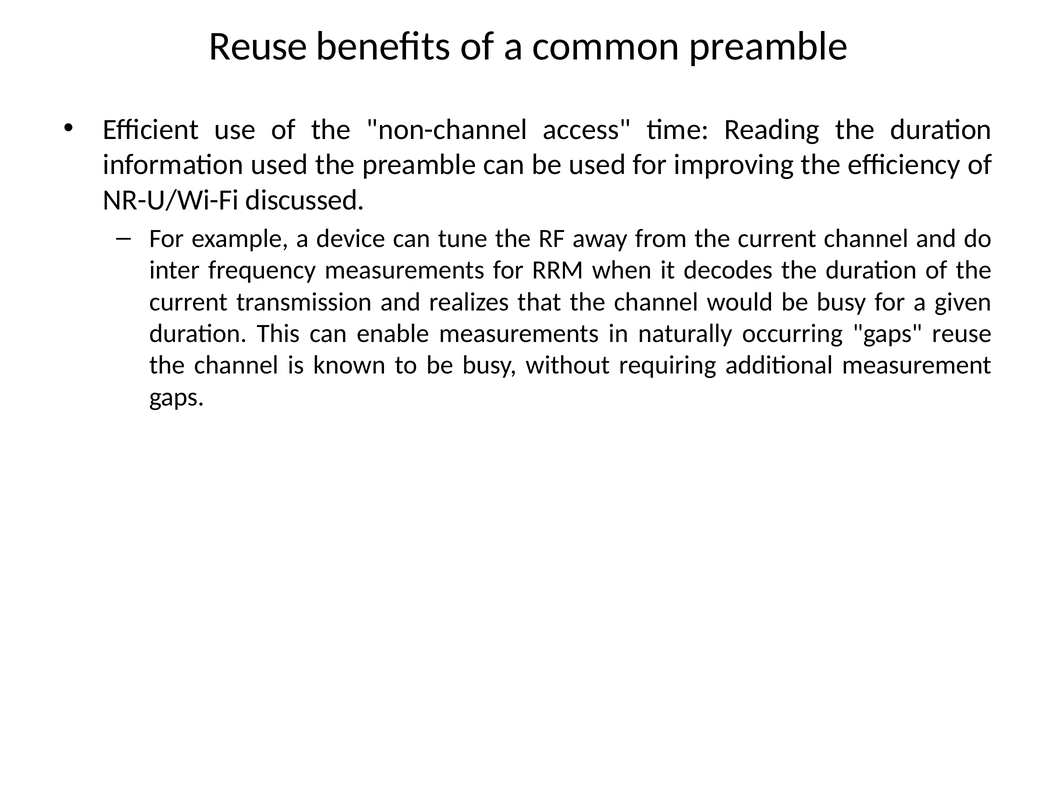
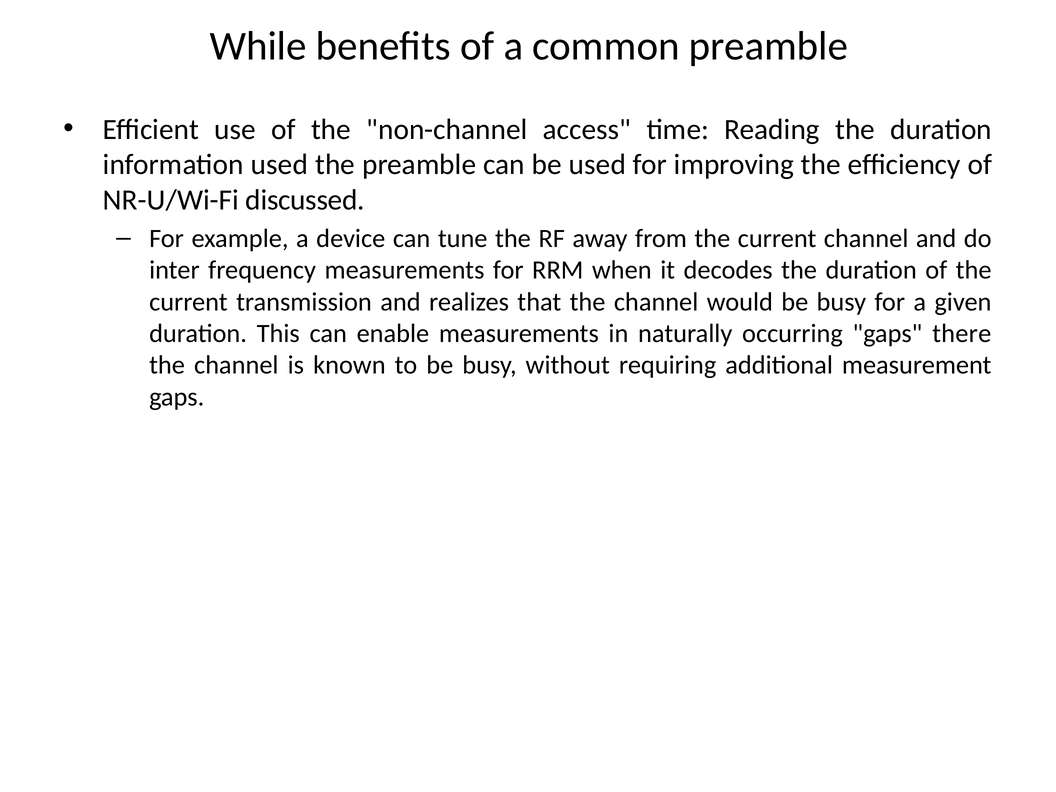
Reuse at (258, 46): Reuse -> While
gaps reuse: reuse -> there
